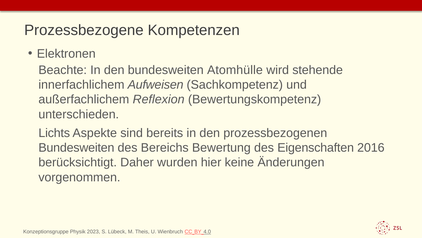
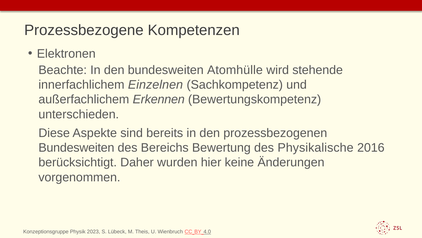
Aufweisen: Aufweisen -> Einzelnen
Reflexion: Reflexion -> Erkennen
Lichts: Lichts -> Diese
Eigenschaften: Eigenschaften -> Physikalische
